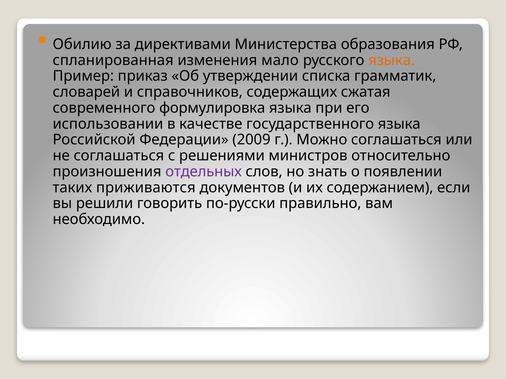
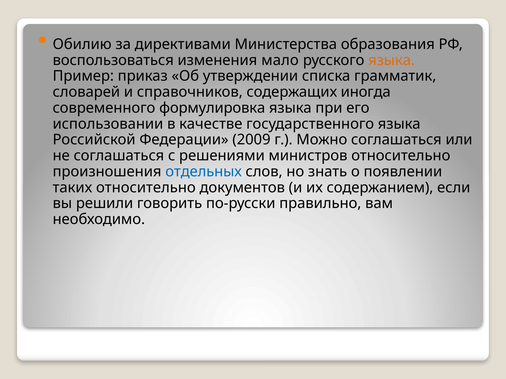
спланированная: спланированная -> воспользоваться
сжатая: сжатая -> иногда
отдельных colour: purple -> blue
таких приживаются: приживаются -> относительно
